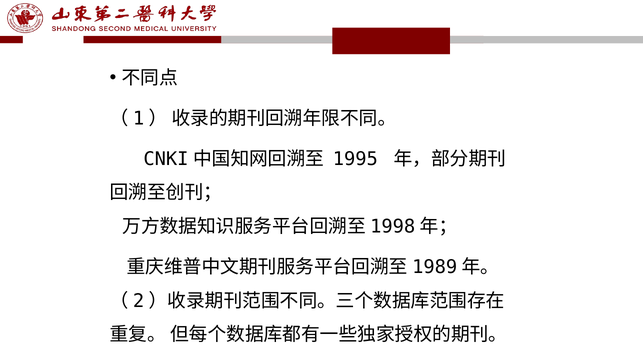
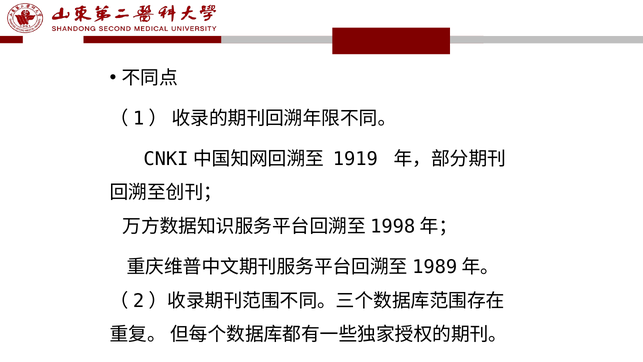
1995: 1995 -> 1919
